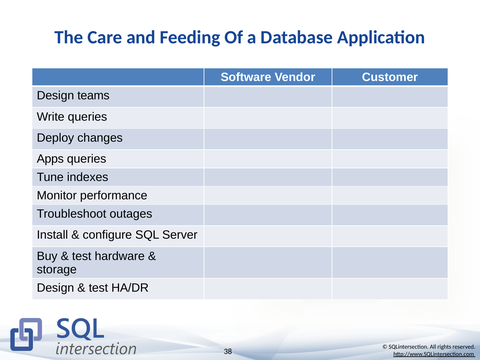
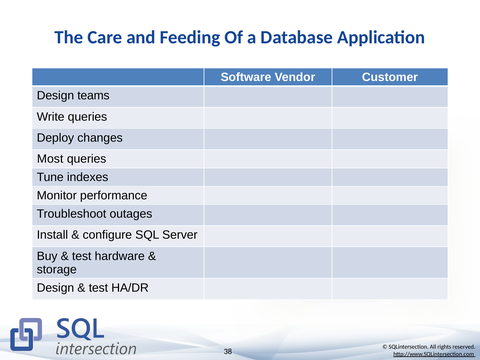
Apps: Apps -> Most
